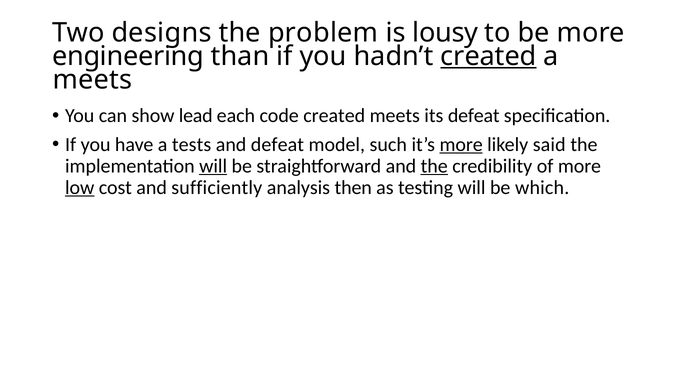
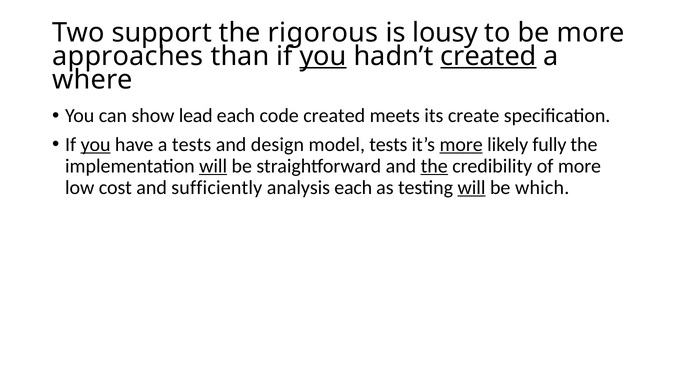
designs: designs -> support
problem: problem -> rigorous
engineering: engineering -> approaches
you at (323, 56) underline: none -> present
meets at (92, 80): meets -> where
its defeat: defeat -> create
you at (96, 145) underline: none -> present
and defeat: defeat -> design
model such: such -> tests
said: said -> fully
low underline: present -> none
analysis then: then -> each
will at (472, 188) underline: none -> present
